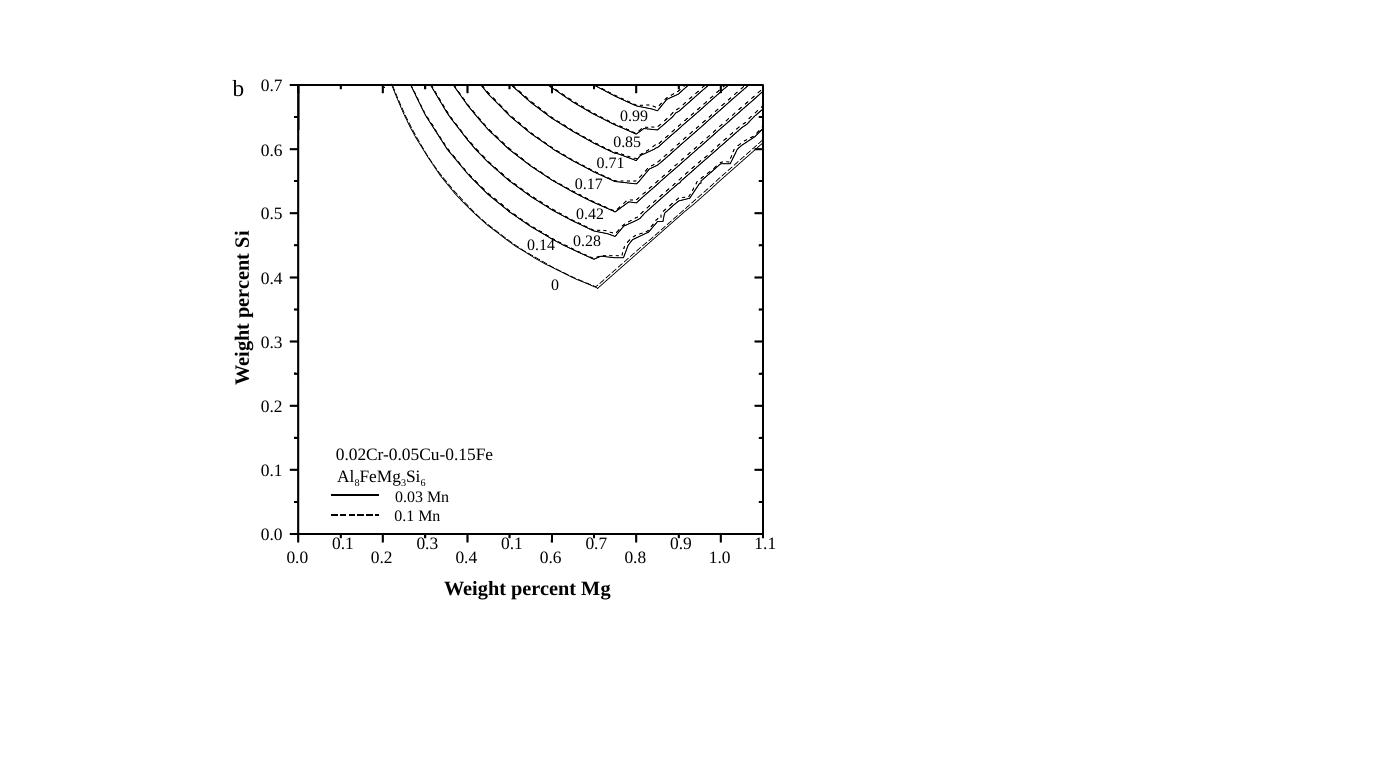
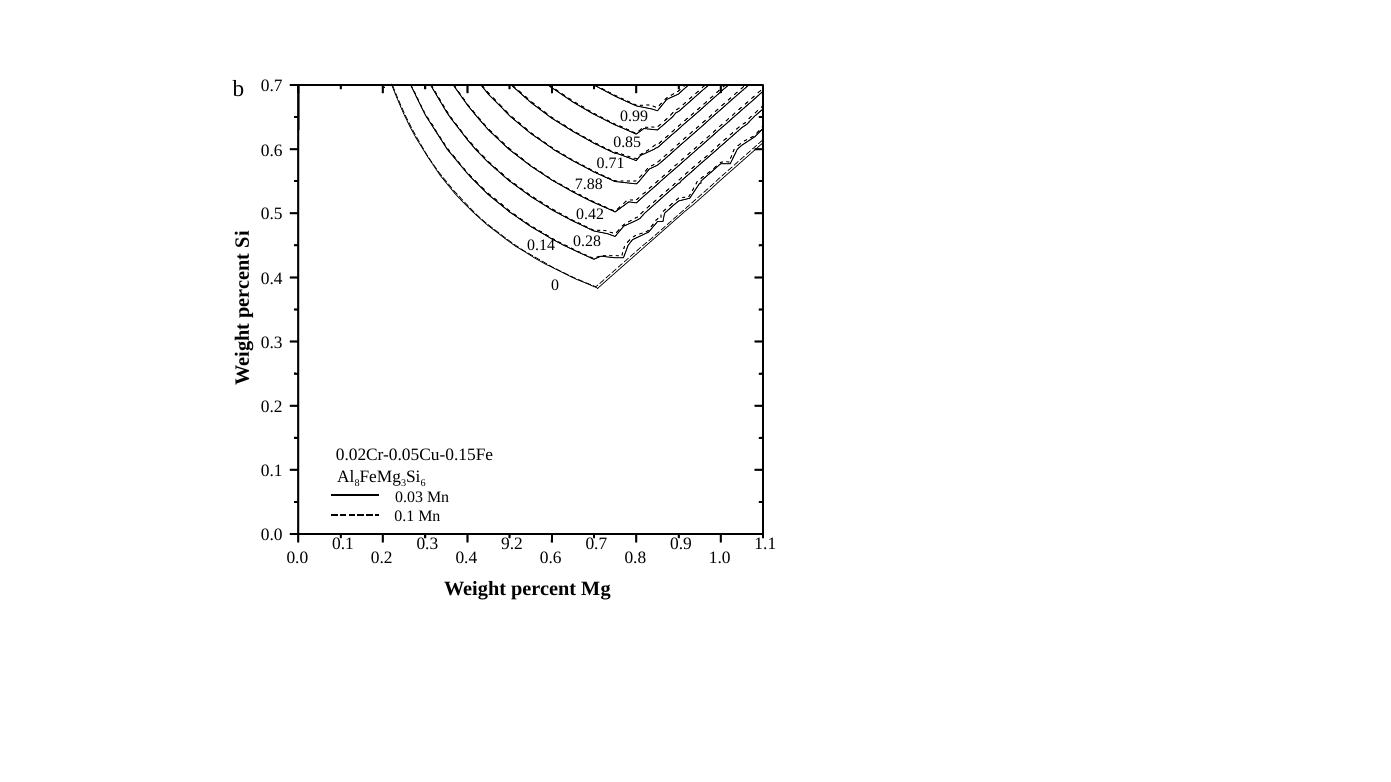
0.17: 0.17 -> 7.88
0.3 0.1: 0.1 -> 9.2
